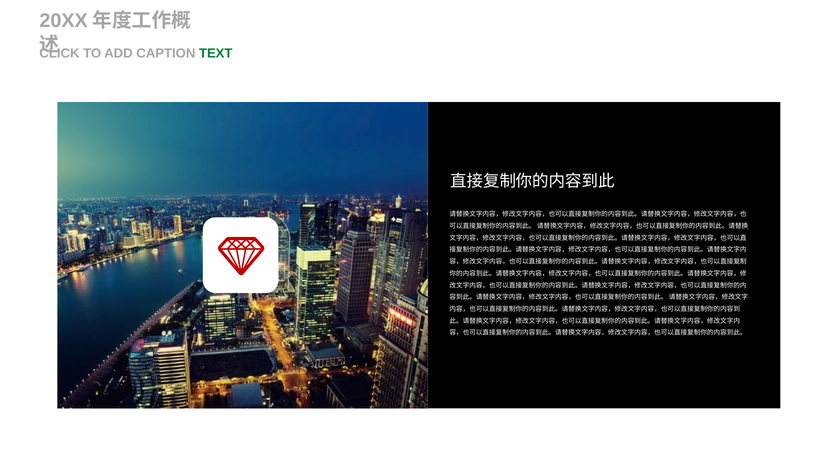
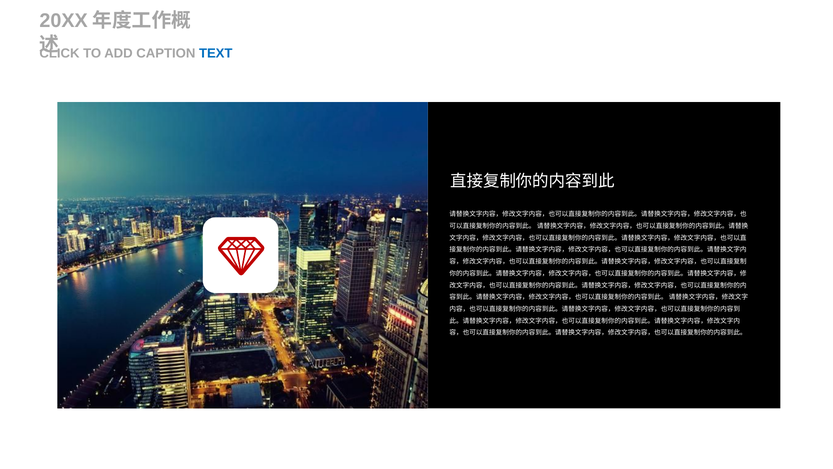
TEXT colour: green -> blue
